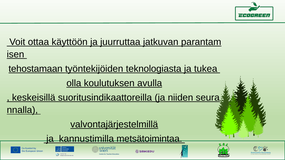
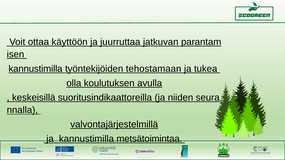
tehostamaan at (36, 69): tehostamaan -> kannustimilla
teknologiasta: teknologiasta -> tehostamaan
